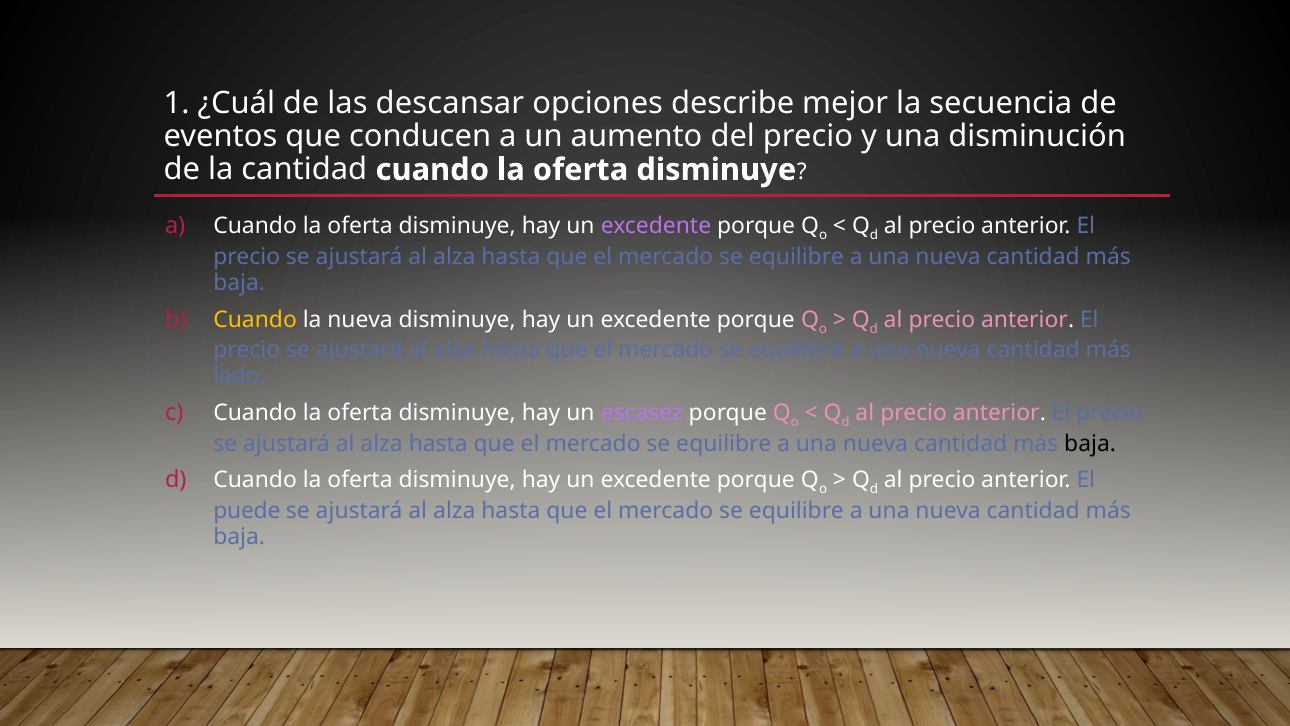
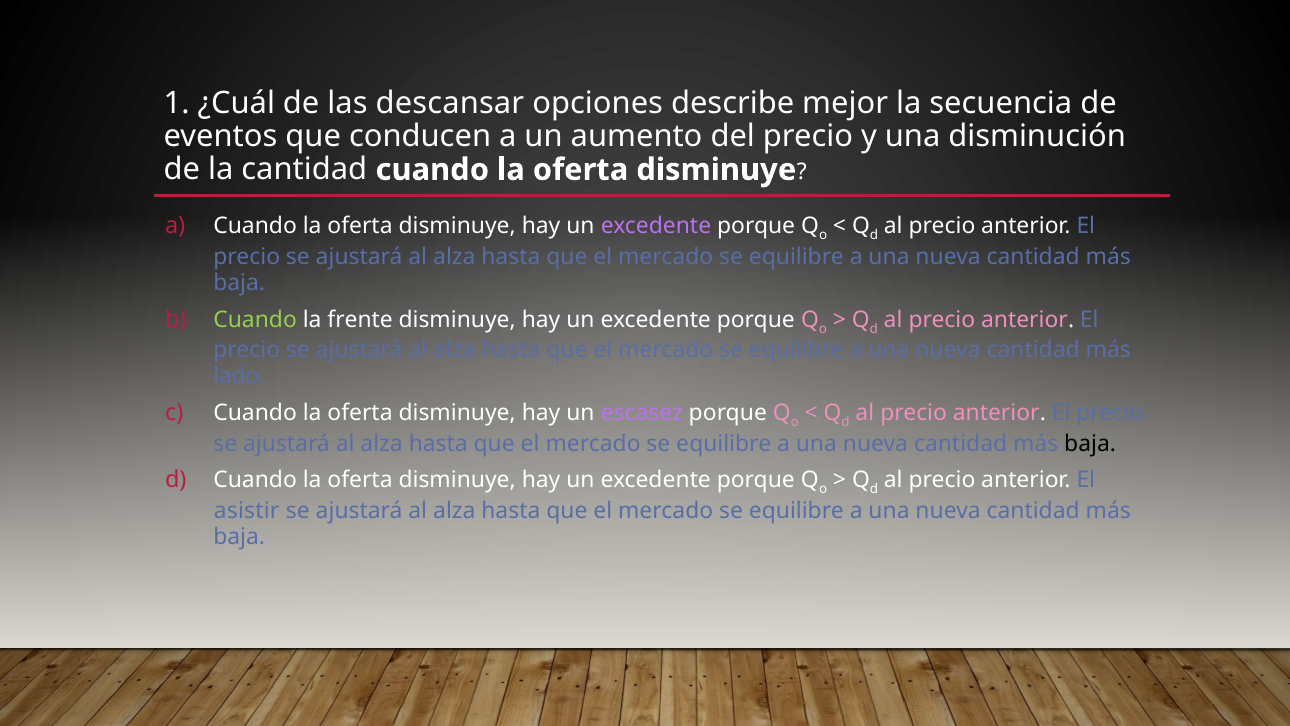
Cuando at (255, 320) colour: yellow -> light green
la nueva: nueva -> frente
puede: puede -> asistir
